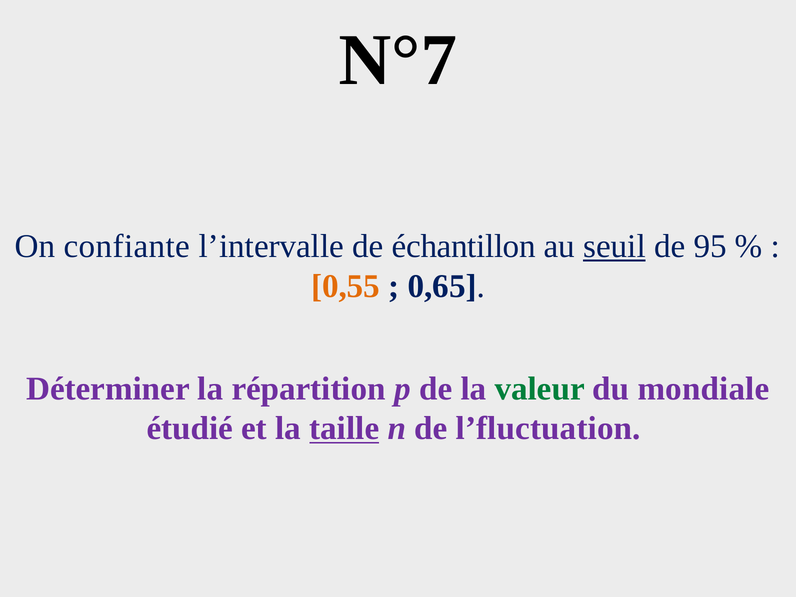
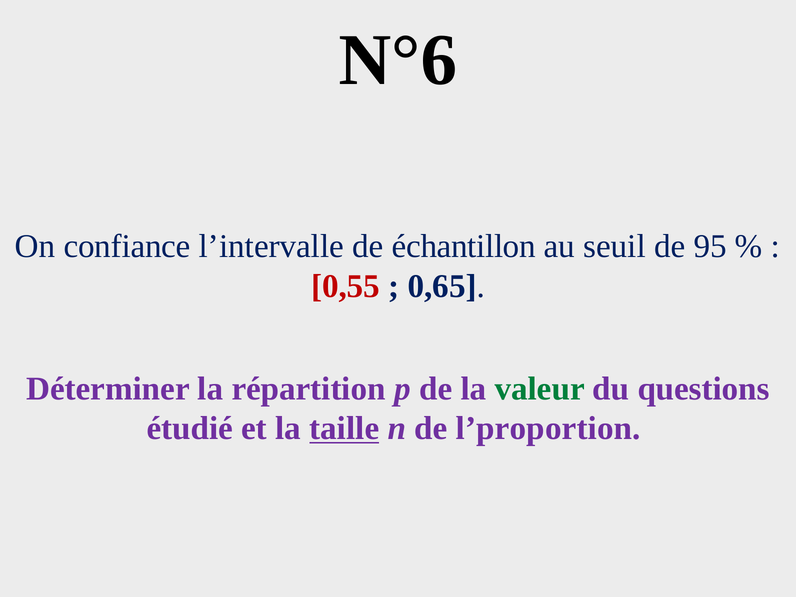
N°7: N°7 -> N°6
confiante: confiante -> confiance
seuil underline: present -> none
0,55 colour: orange -> red
mondiale: mondiale -> questions
l’fluctuation: l’fluctuation -> l’proportion
